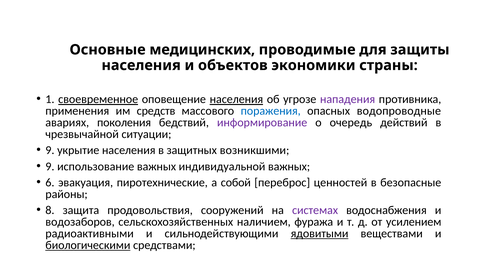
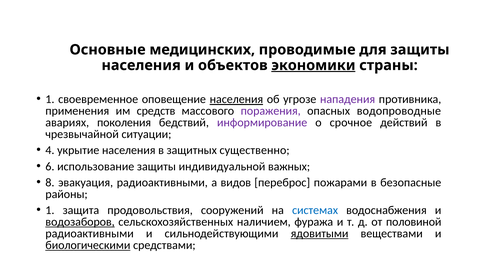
экономики underline: none -> present
своевременное underline: present -> none
поражения colour: blue -> purple
очередь: очередь -> срочное
9 at (50, 150): 9 -> 4
возникшими: возникшими -> существенно
9 at (50, 166): 9 -> 6
использование важных: важных -> защиты
6: 6 -> 8
эвакуация пиротехнические: пиротехнические -> радиоактивными
собой: собой -> видов
ценностей: ценностей -> пожарами
8 at (50, 210): 8 -> 1
системах colour: purple -> blue
водозаборов underline: none -> present
усилением: усилением -> половиной
